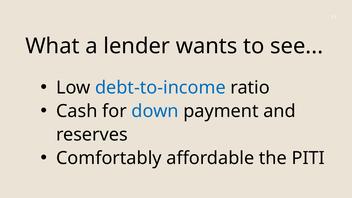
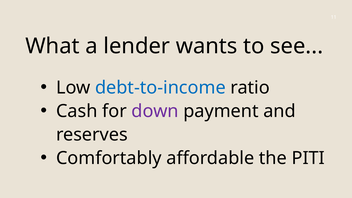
down colour: blue -> purple
